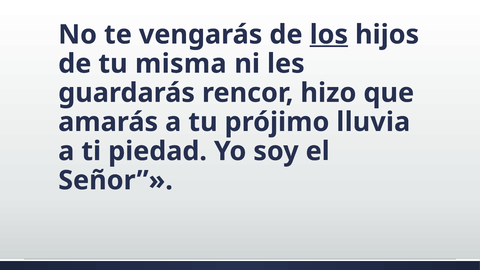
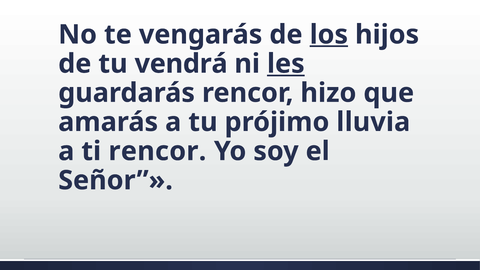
misma: misma -> vendrá
les underline: none -> present
ti piedad: piedad -> rencor
